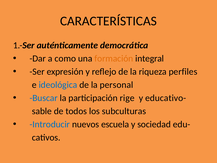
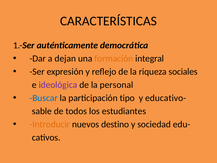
como: como -> dejan
perfiles: perfiles -> sociales
ideológica colour: blue -> purple
rige: rige -> tipo
subculturas: subculturas -> estudiantes
Introducir colour: blue -> orange
escuela: escuela -> destino
